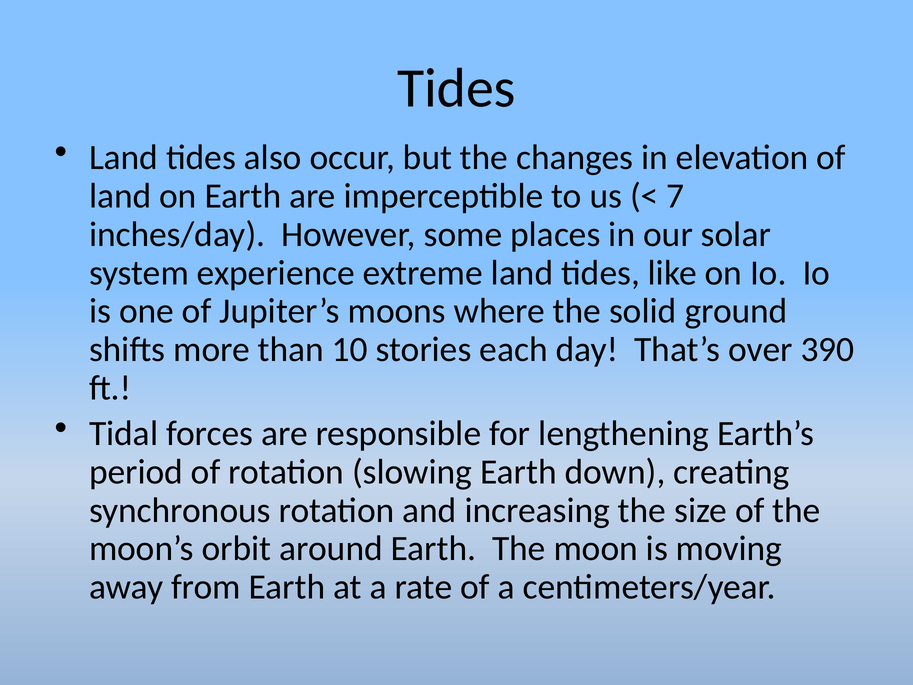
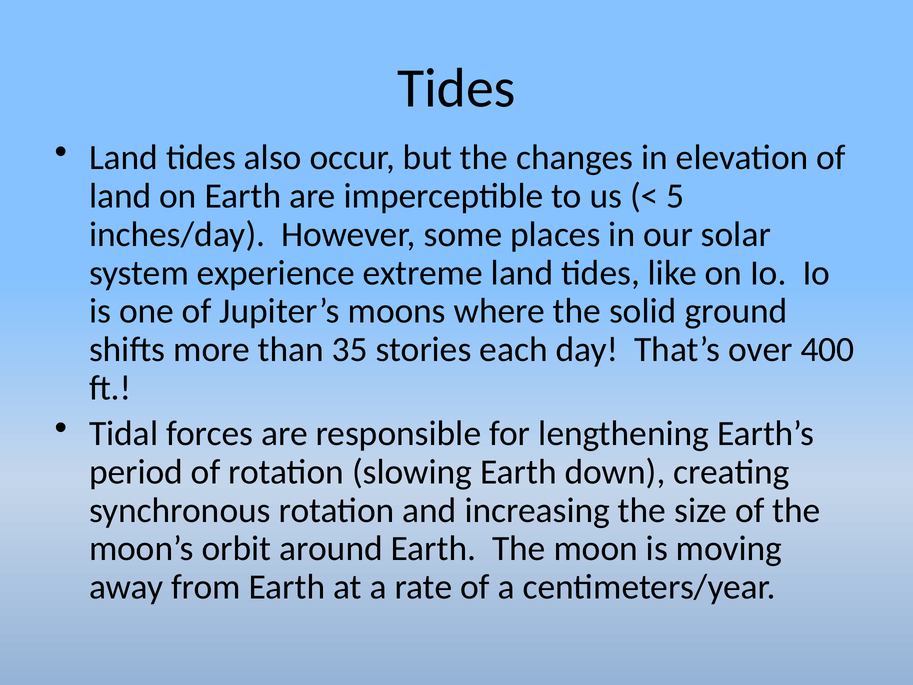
7: 7 -> 5
10: 10 -> 35
390: 390 -> 400
